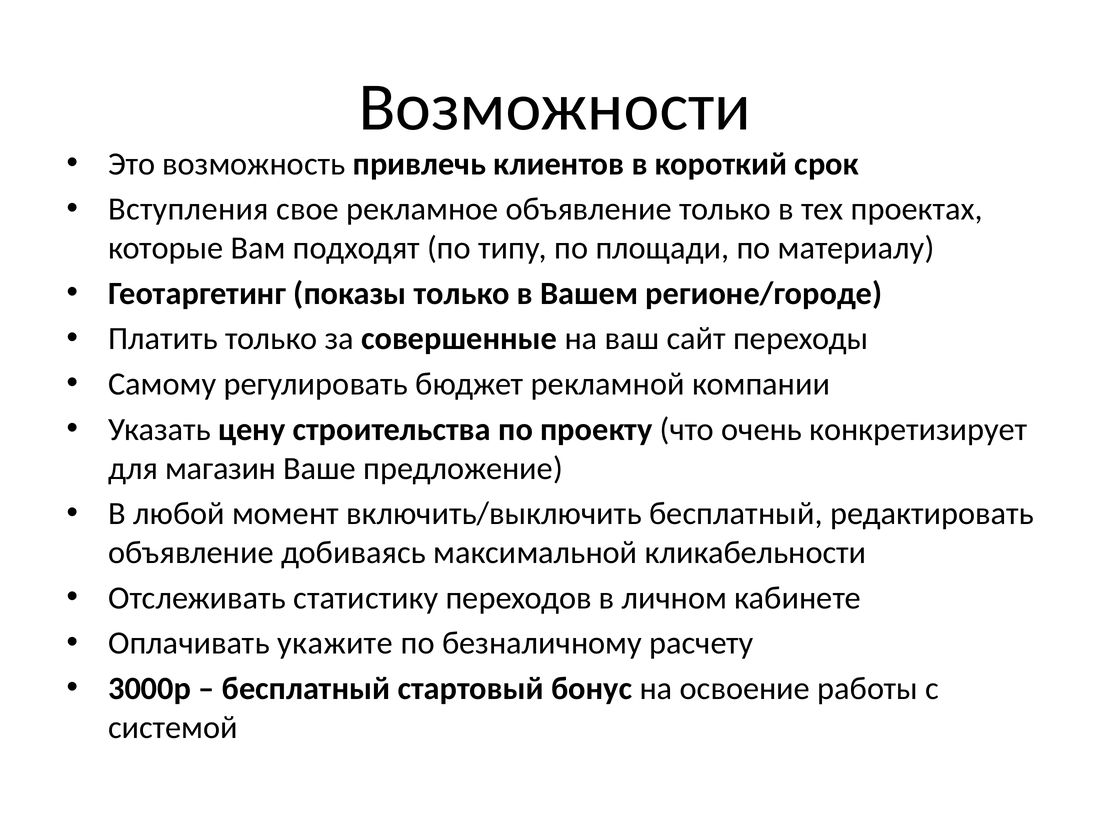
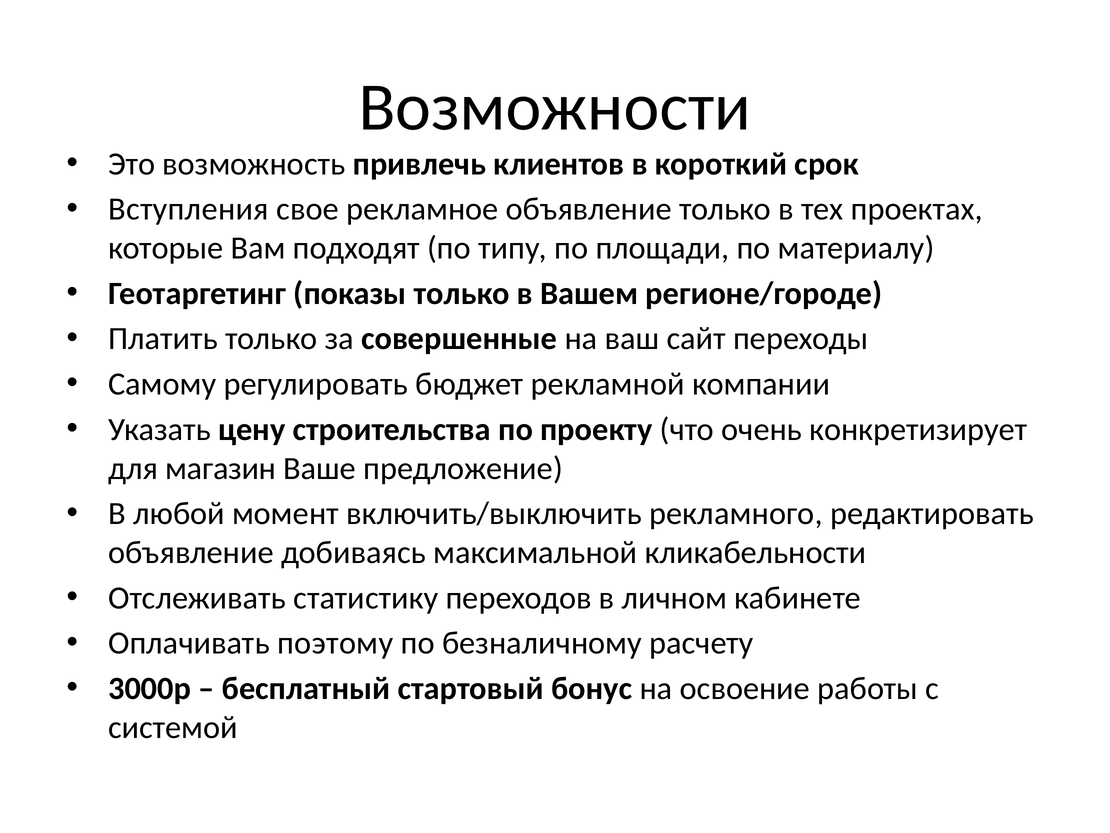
включить/выключить бесплатный: бесплатный -> рекламного
укажите: укажите -> поэтому
